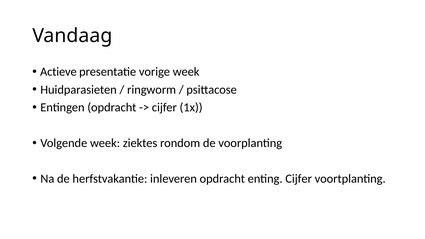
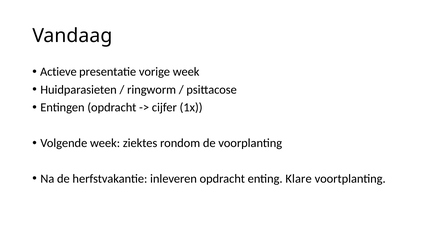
enting Cijfer: Cijfer -> Klare
